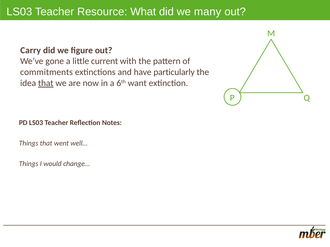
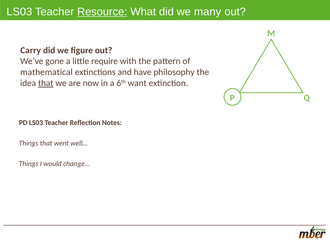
Resource underline: none -> present
current: current -> require
commitments: commitments -> mathematical
particularly: particularly -> philosophy
